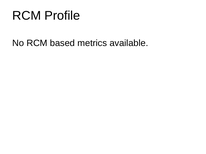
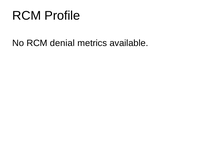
based: based -> denial
